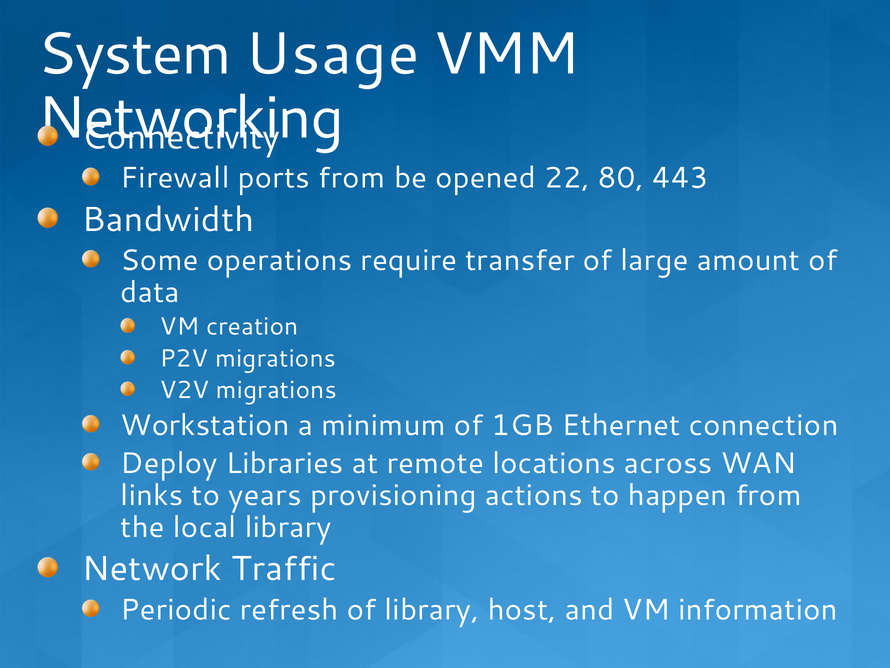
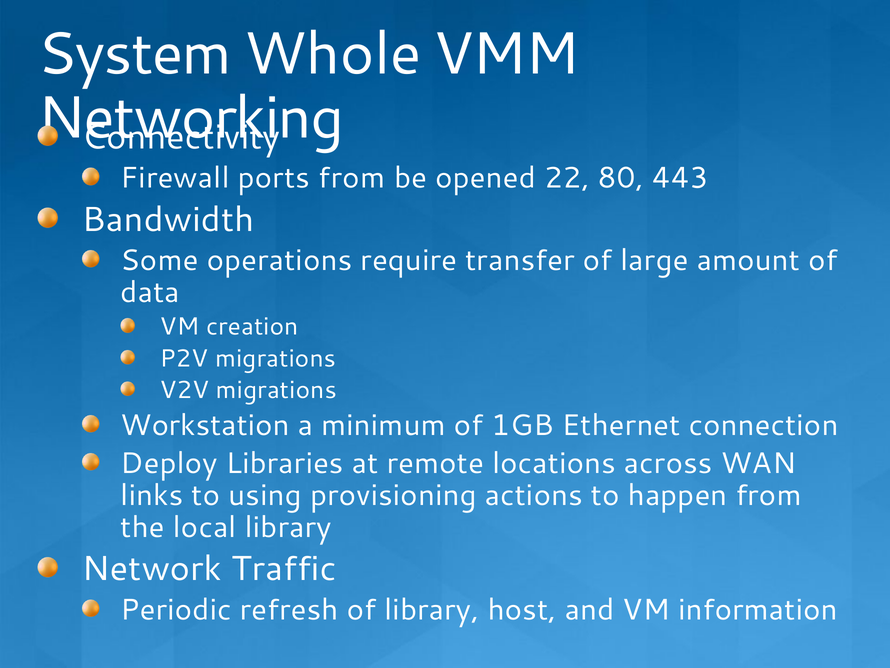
Usage: Usage -> Whole
years: years -> using
